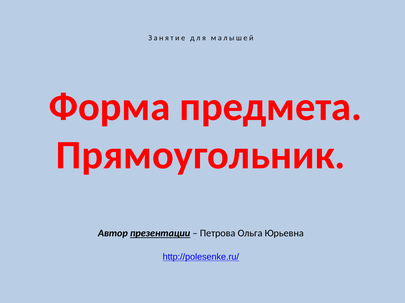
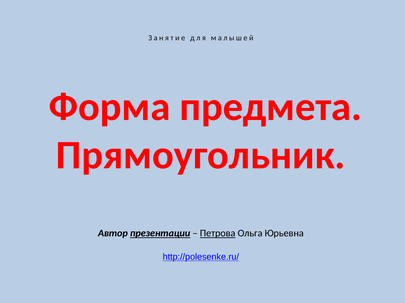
Петрова underline: none -> present
